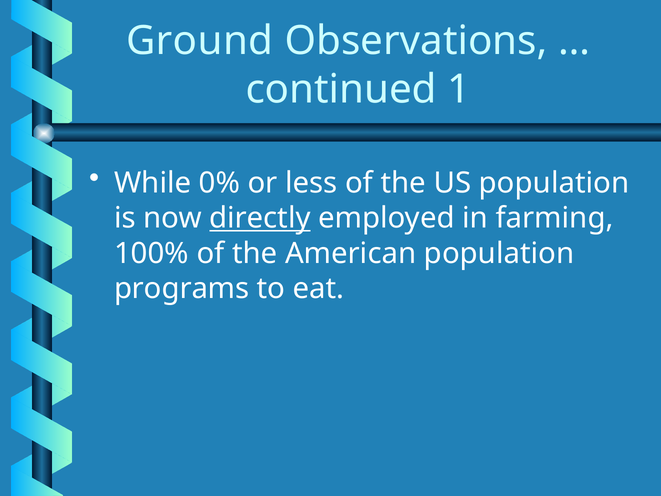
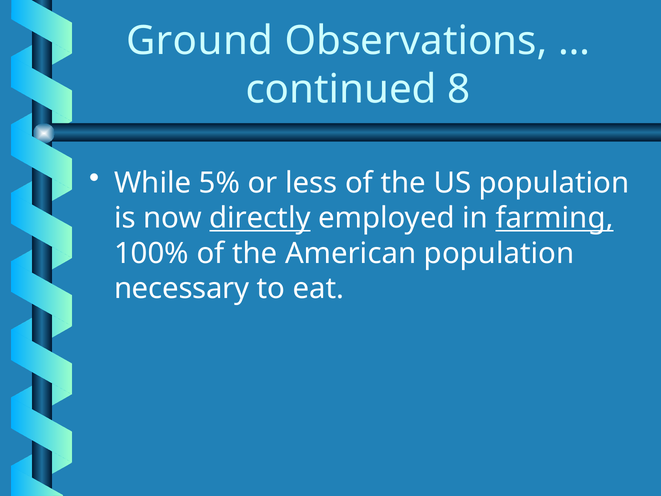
1: 1 -> 8
0%: 0% -> 5%
farming underline: none -> present
programs: programs -> necessary
